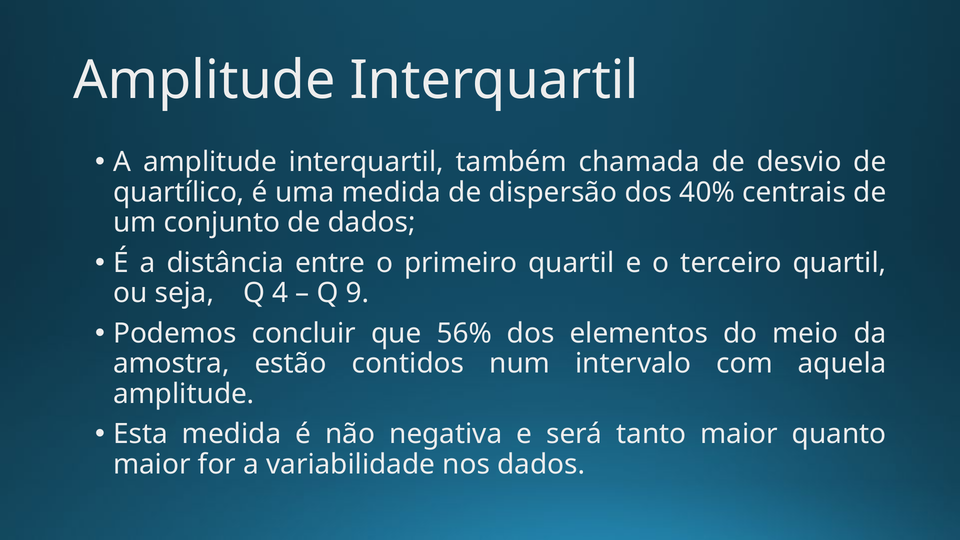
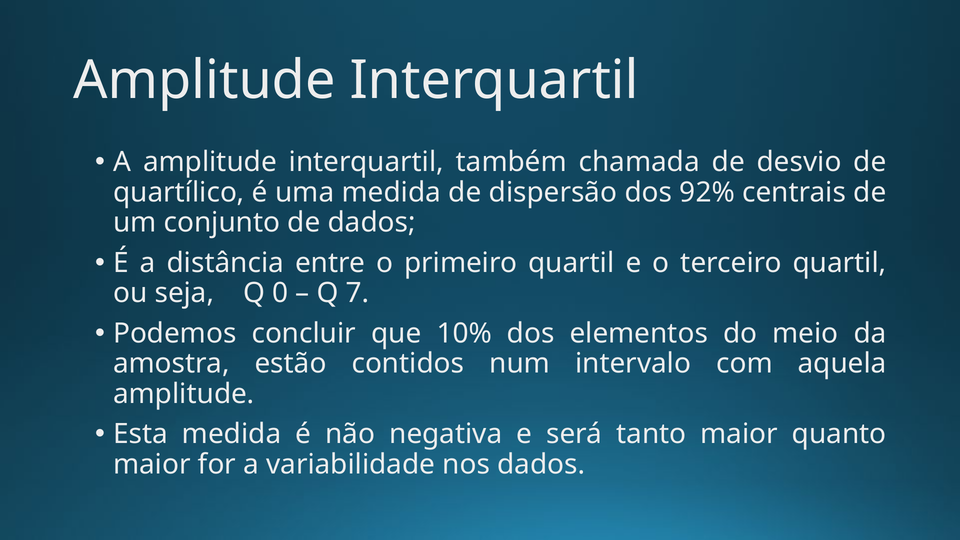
40%: 40% -> 92%
4: 4 -> 0
9: 9 -> 7
56%: 56% -> 10%
